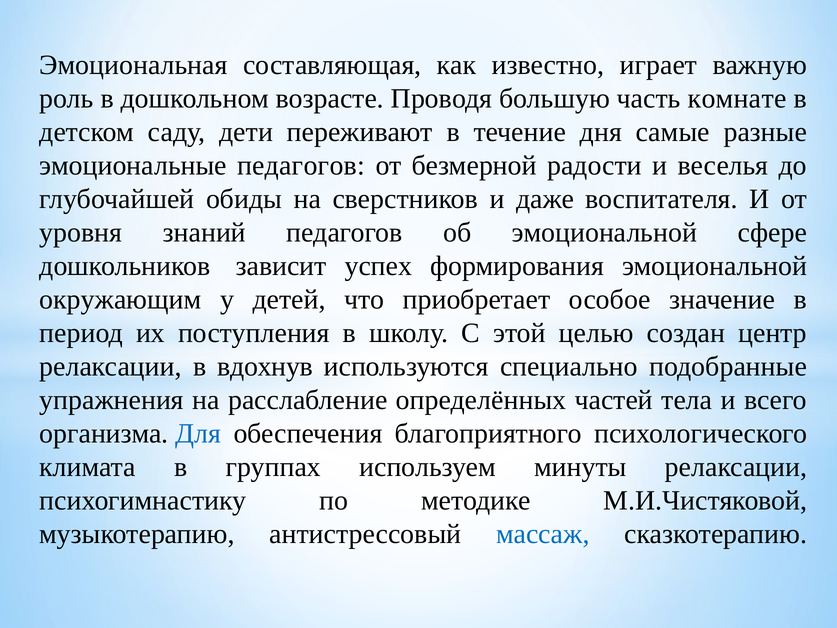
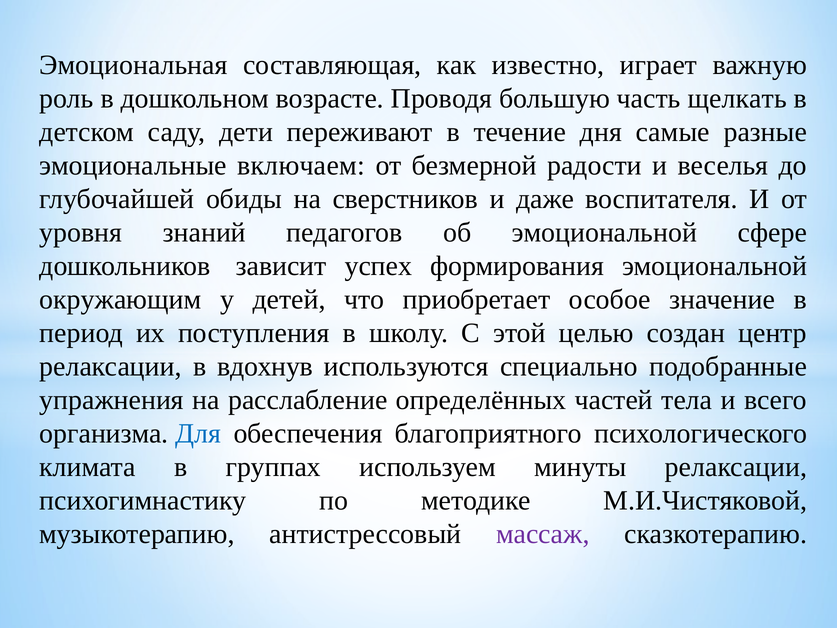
комнате: комнате -> щелкать
эмоциональные педагогов: педагогов -> включаем
массаж colour: blue -> purple
